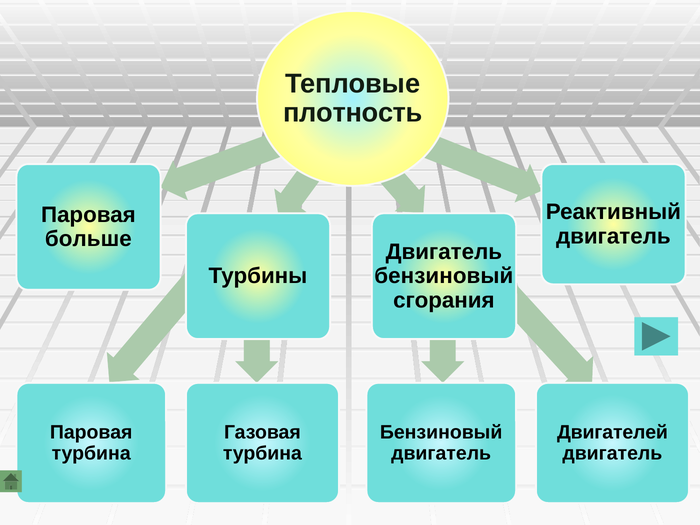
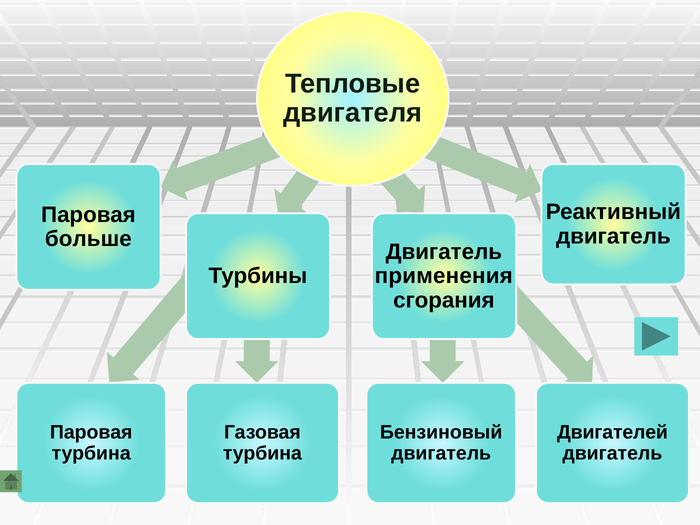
плотность: плотность -> двигателя
бензиновый at (444, 276): бензиновый -> применения
